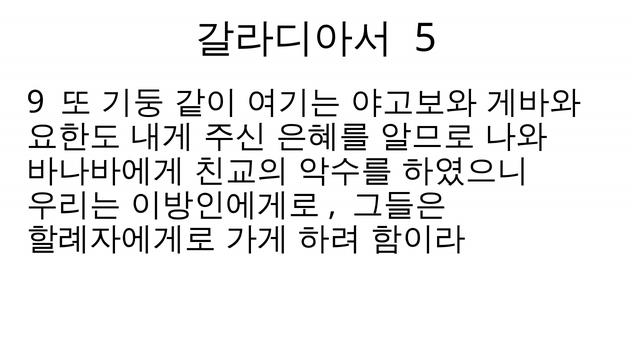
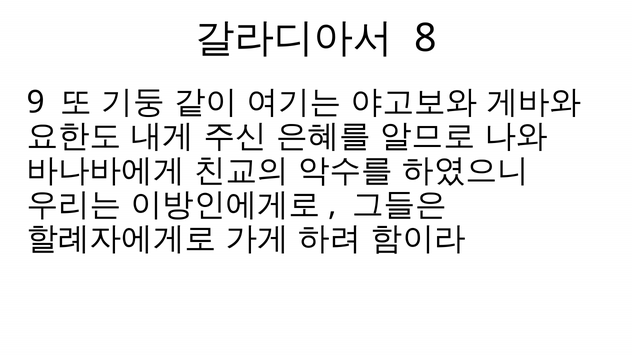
5: 5 -> 8
